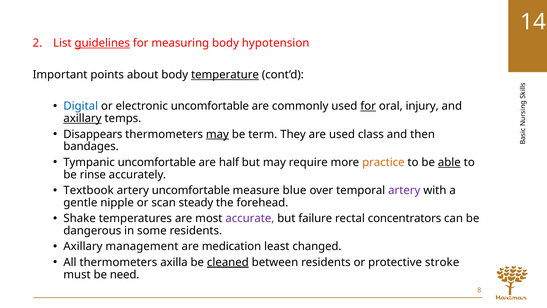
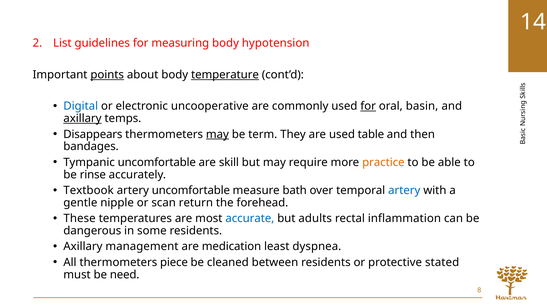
guidelines underline: present -> none
points underline: none -> present
electronic uncomfortable: uncomfortable -> uncooperative
injury: injury -> basin
class: class -> table
half: half -> skill
able underline: present -> none
blue: blue -> bath
artery at (404, 190) colour: purple -> blue
steady: steady -> return
Shake: Shake -> These
accurate colour: purple -> blue
failure: failure -> adults
concentrators: concentrators -> inflammation
changed: changed -> dyspnea
axilla: axilla -> piece
cleaned underline: present -> none
stroke: stroke -> stated
